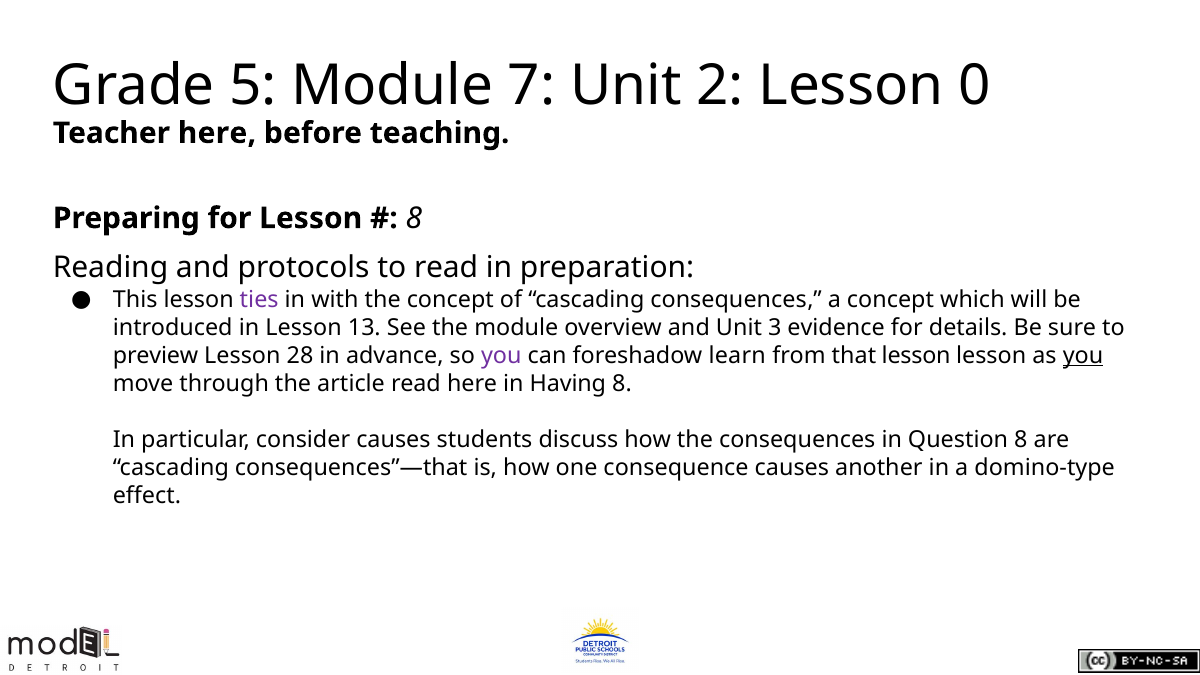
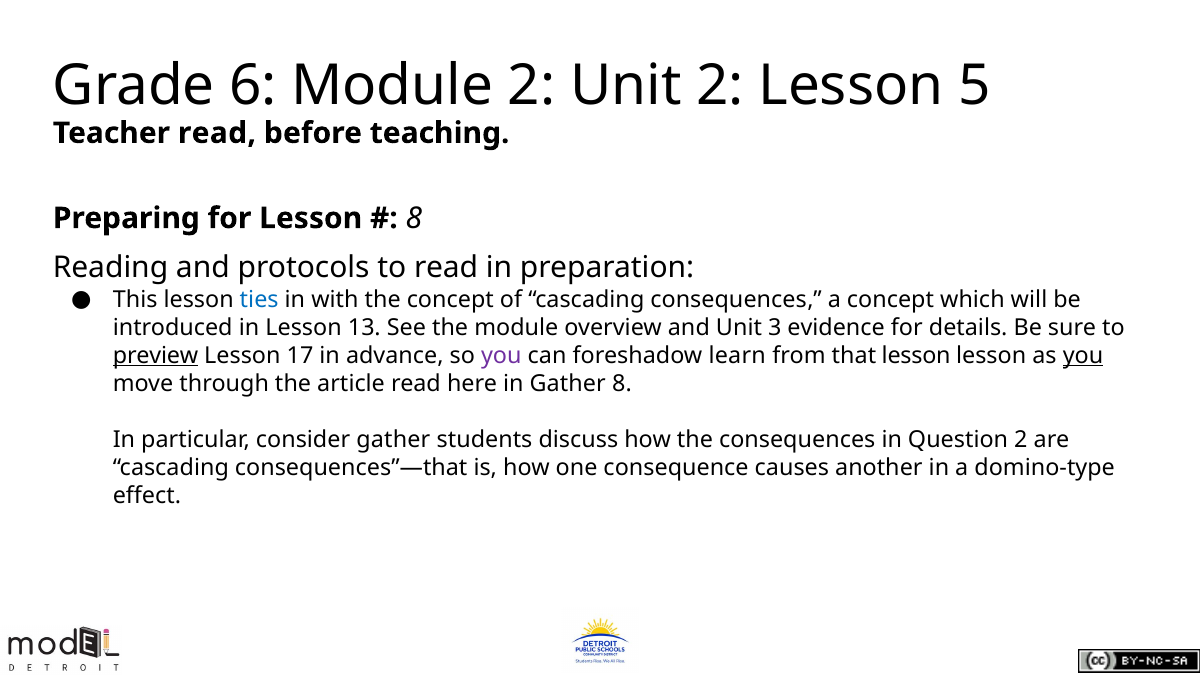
5: 5 -> 6
Module 7: 7 -> 2
0: 0 -> 5
Teacher here: here -> read
ties colour: purple -> blue
preview underline: none -> present
28: 28 -> 17
in Having: Having -> Gather
consider causes: causes -> gather
Question 8: 8 -> 2
